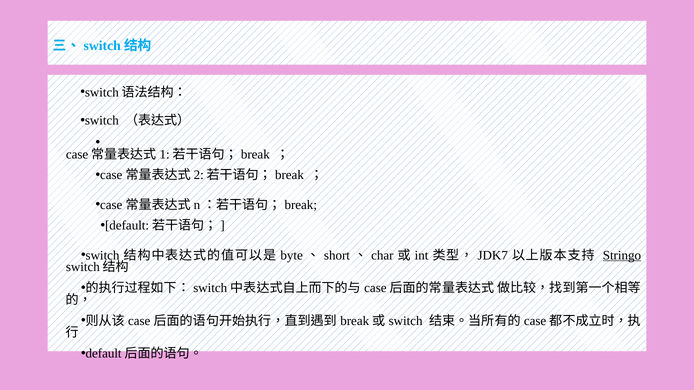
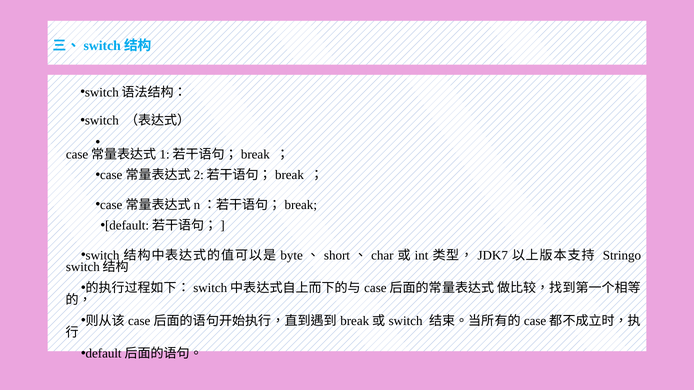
Stringo underline: present -> none
